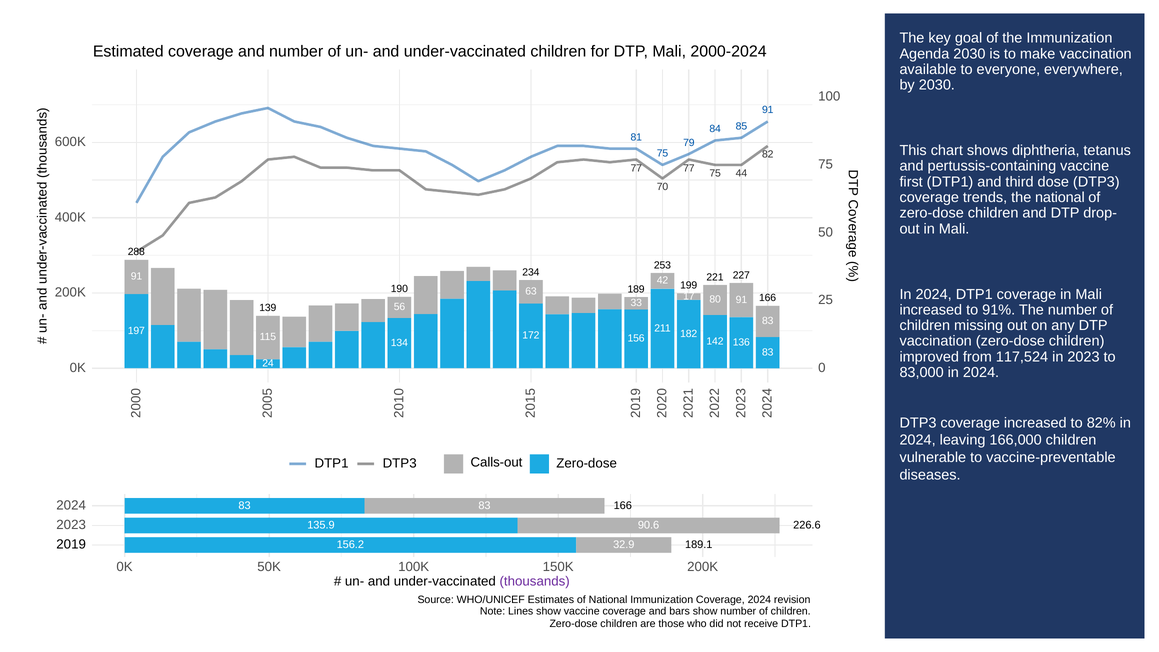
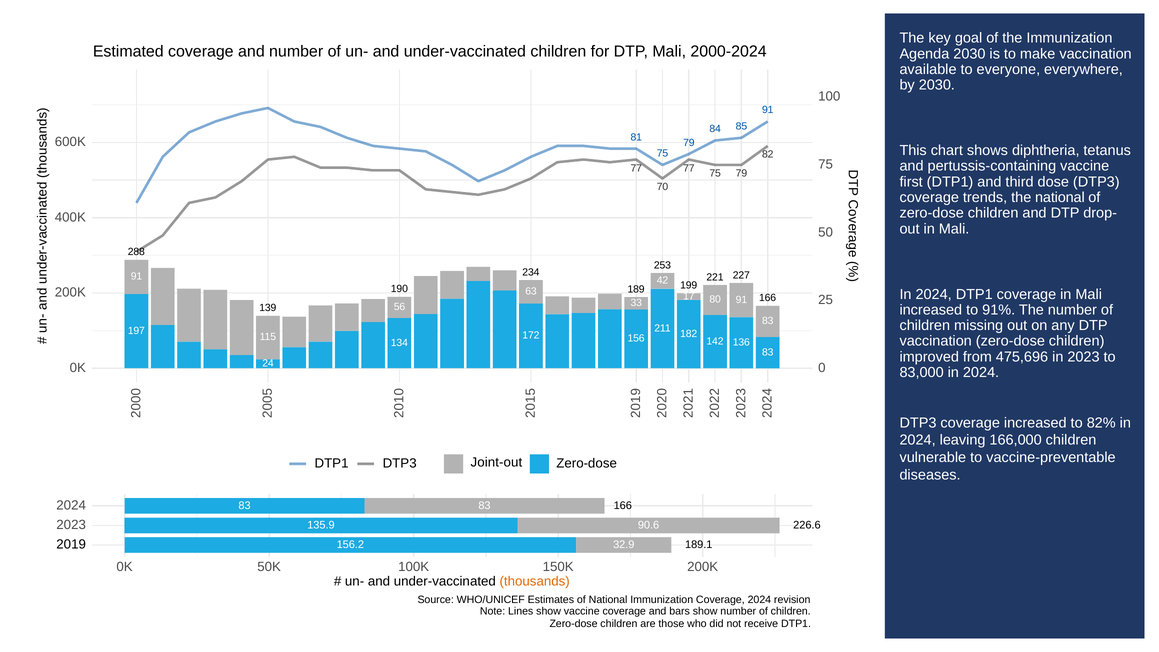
44 at (741, 173): 44 -> 79
117,524: 117,524 -> 475,696
Calls-out: Calls-out -> Joint-out
thousands colour: purple -> orange
